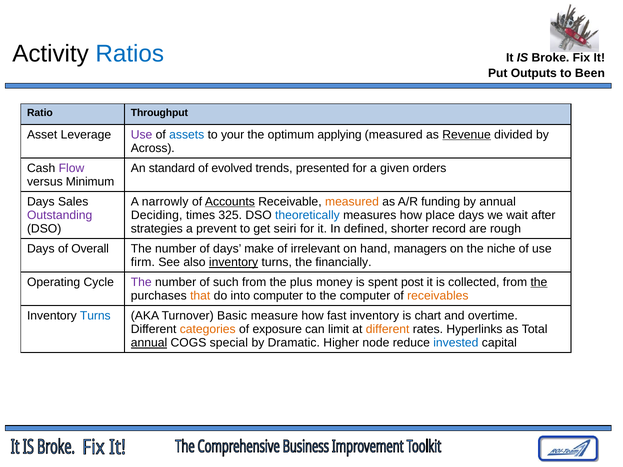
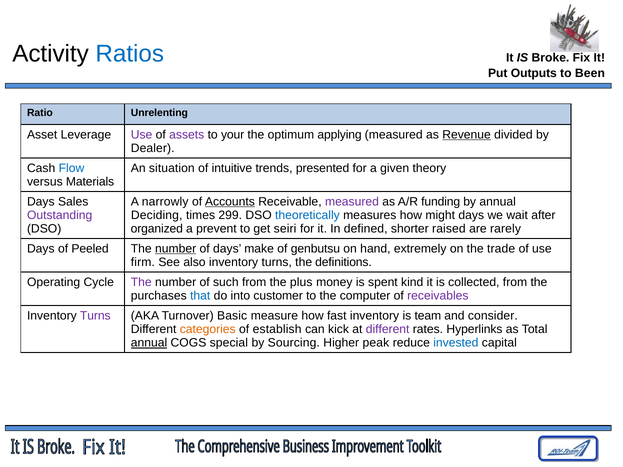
Throughput: Throughput -> Unrelenting
assets colour: blue -> purple
Across: Across -> Dealer
Flow colour: purple -> blue
standard: standard -> situation
evolved: evolved -> intuitive
orders: orders -> theory
Minimum: Minimum -> Materials
measured at (352, 202) colour: orange -> purple
325: 325 -> 299
place: place -> might
strategies: strategies -> organized
record: record -> raised
rough: rough -> rarely
Overall: Overall -> Peeled
number at (176, 249) underline: none -> present
irrelevant: irrelevant -> genbutsu
managers: managers -> extremely
niche: niche -> trade
inventory at (234, 262) underline: present -> none
financially: financially -> definitions
post: post -> kind
the at (539, 282) underline: present -> none
that colour: orange -> blue
into computer: computer -> customer
receivables colour: orange -> purple
Turns at (95, 316) colour: blue -> purple
chart: chart -> team
overtime: overtime -> consider
exposure: exposure -> establish
limit: limit -> kick
different at (388, 329) colour: orange -> purple
Dramatic: Dramatic -> Sourcing
node: node -> peak
